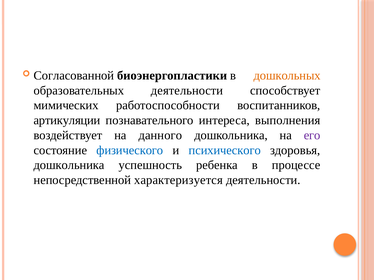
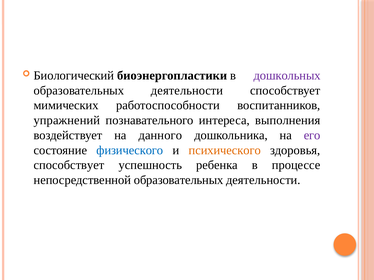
Согласованной: Согласованной -> Биологический
дошкольных colour: orange -> purple
артикуляции: артикуляции -> упражнений
психического colour: blue -> orange
дошкольника at (69, 165): дошкольника -> способствует
непосредственной характеризуется: характеризуется -> образовательных
